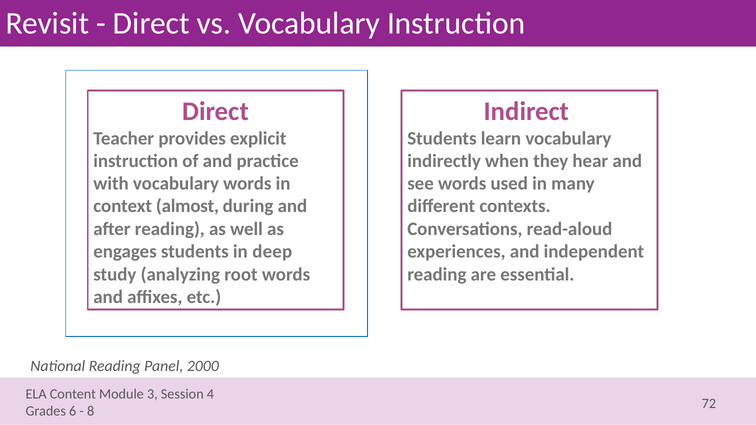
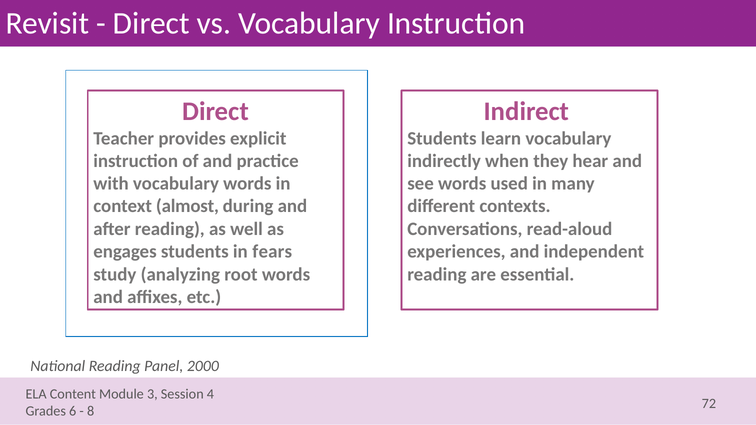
deep: deep -> fears
